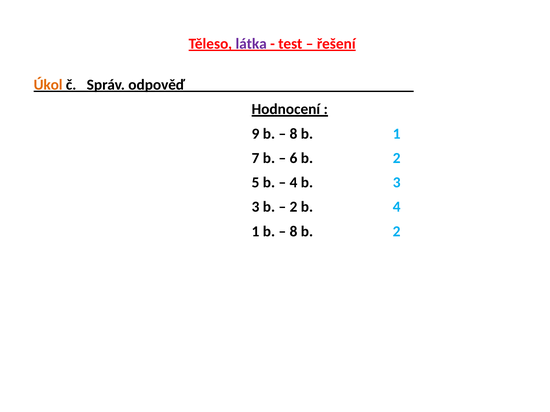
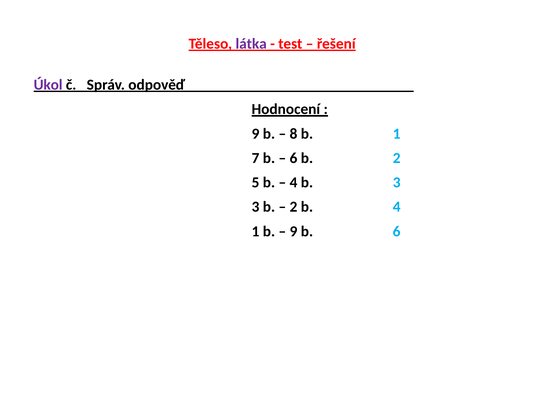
Úkol colour: orange -> purple
8 at (293, 232): 8 -> 9
2 at (397, 232): 2 -> 6
